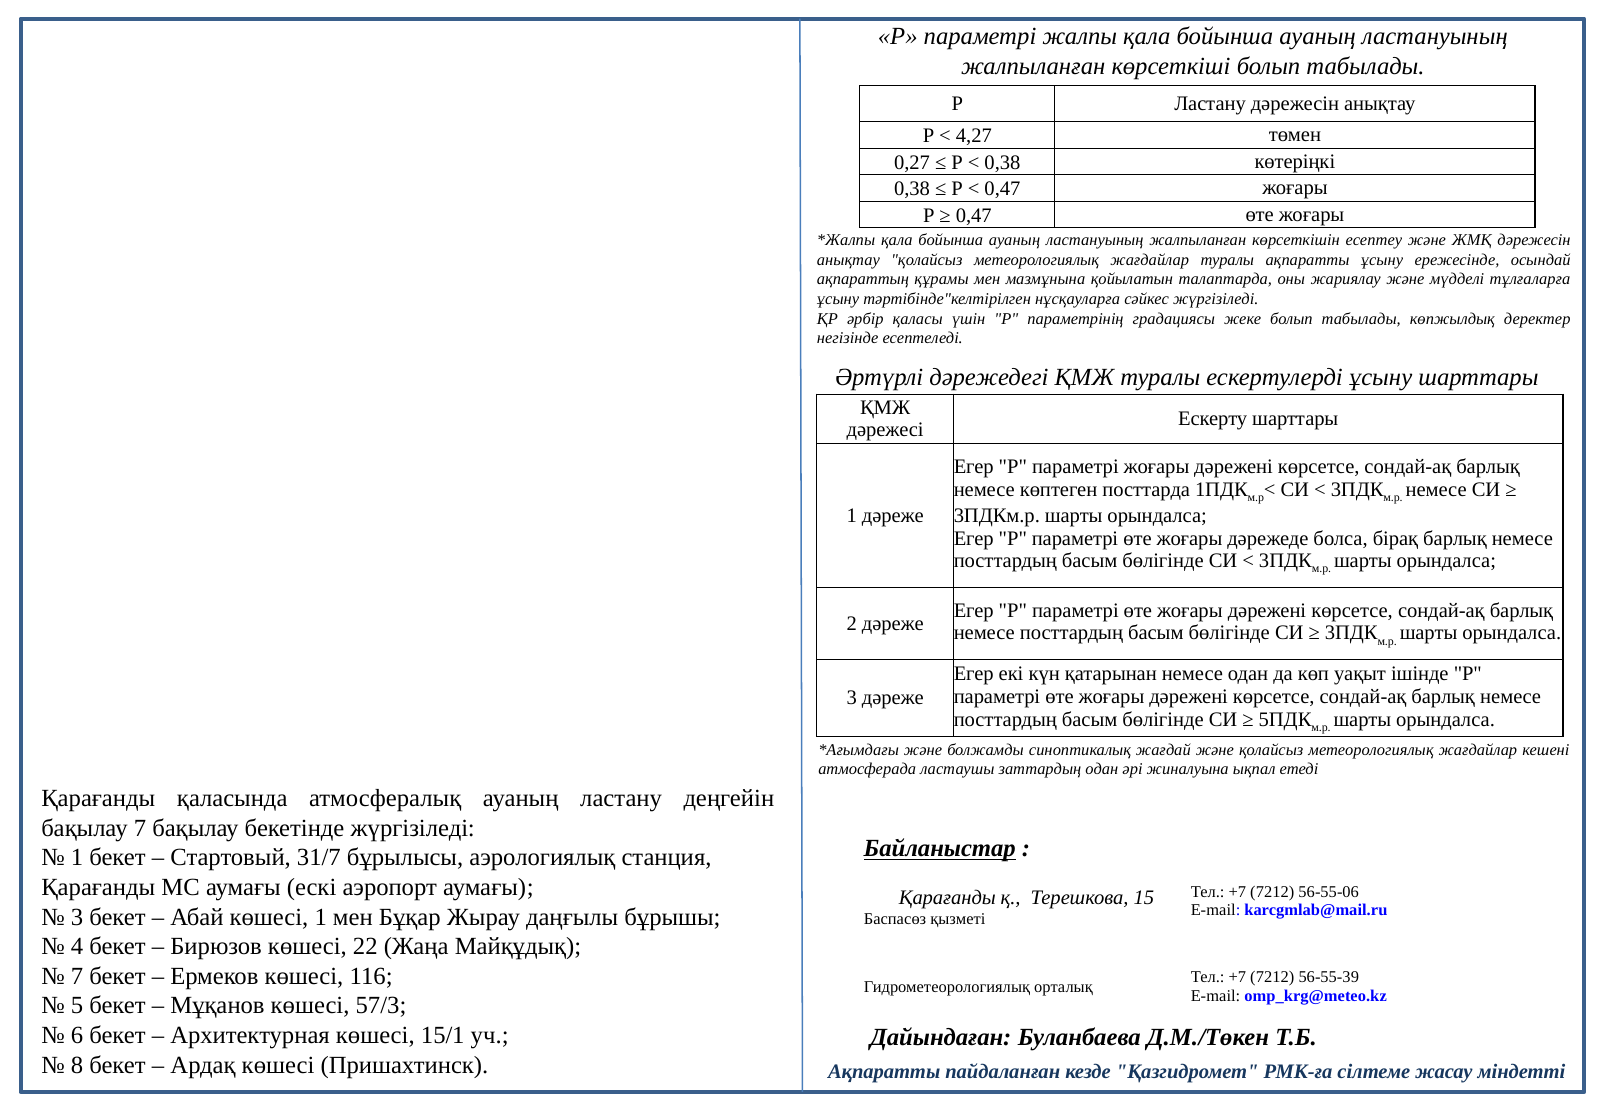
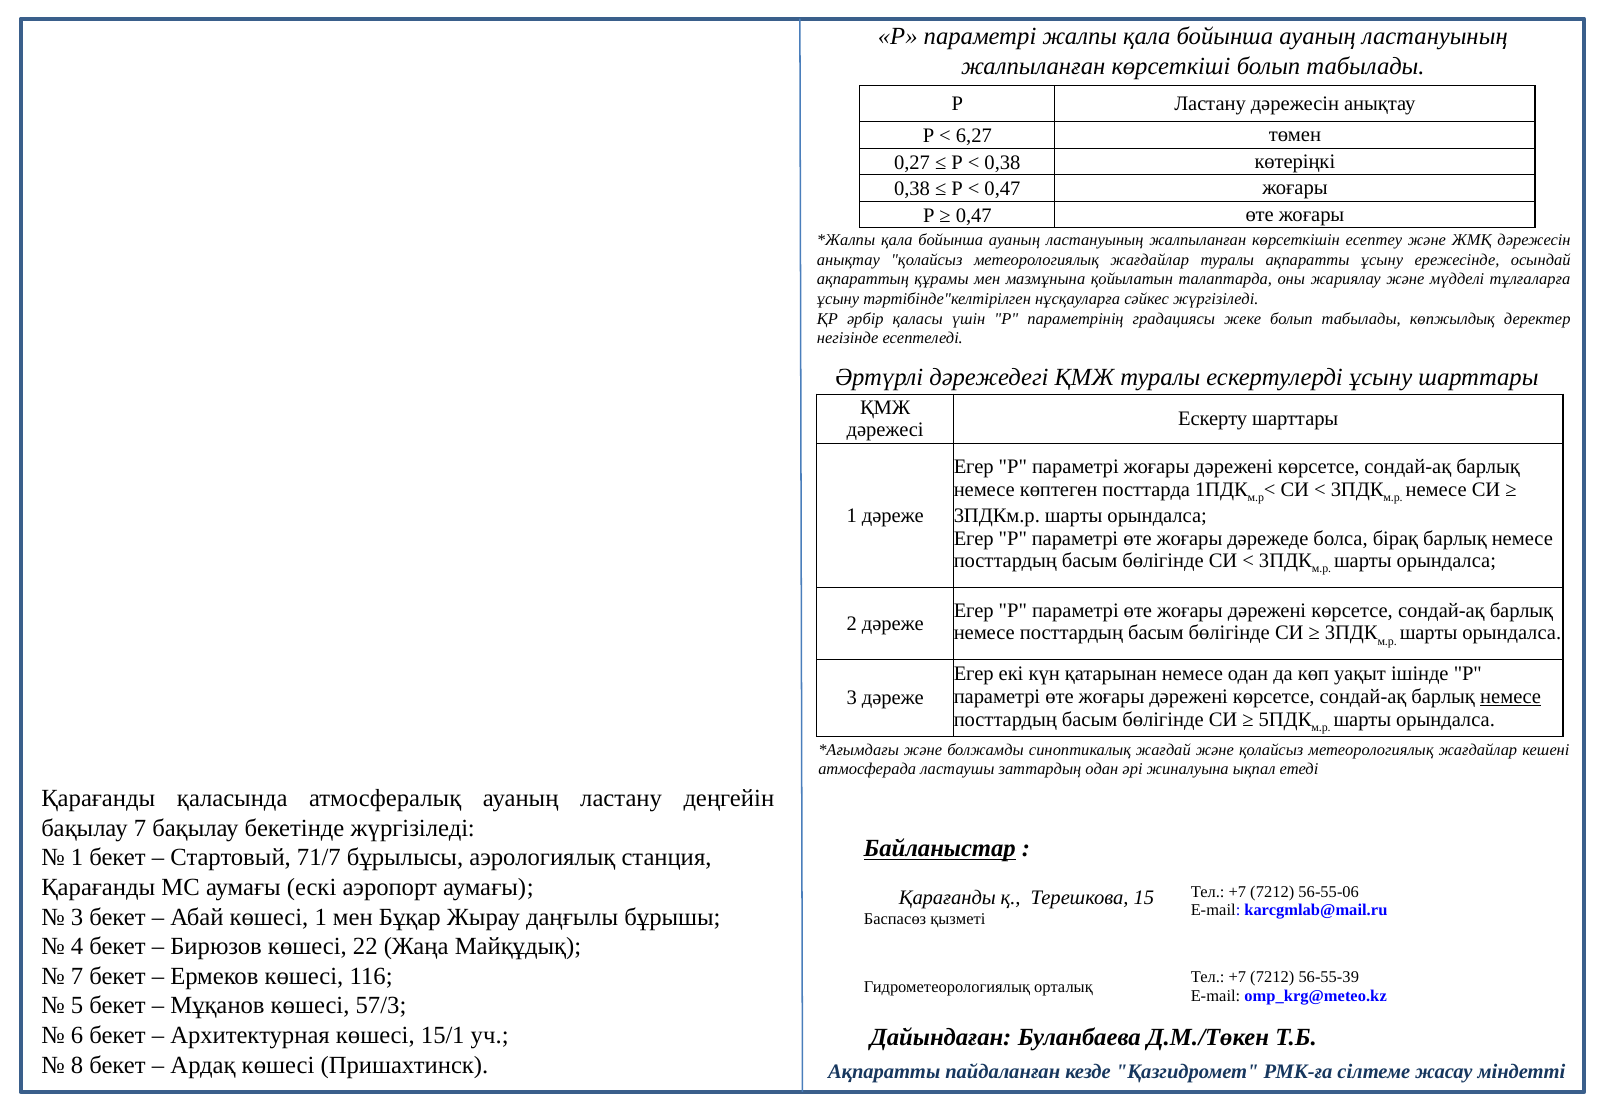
4,27: 4,27 -> 6,27
немесе at (1510, 697) underline: none -> present
31/7: 31/7 -> 71/7
